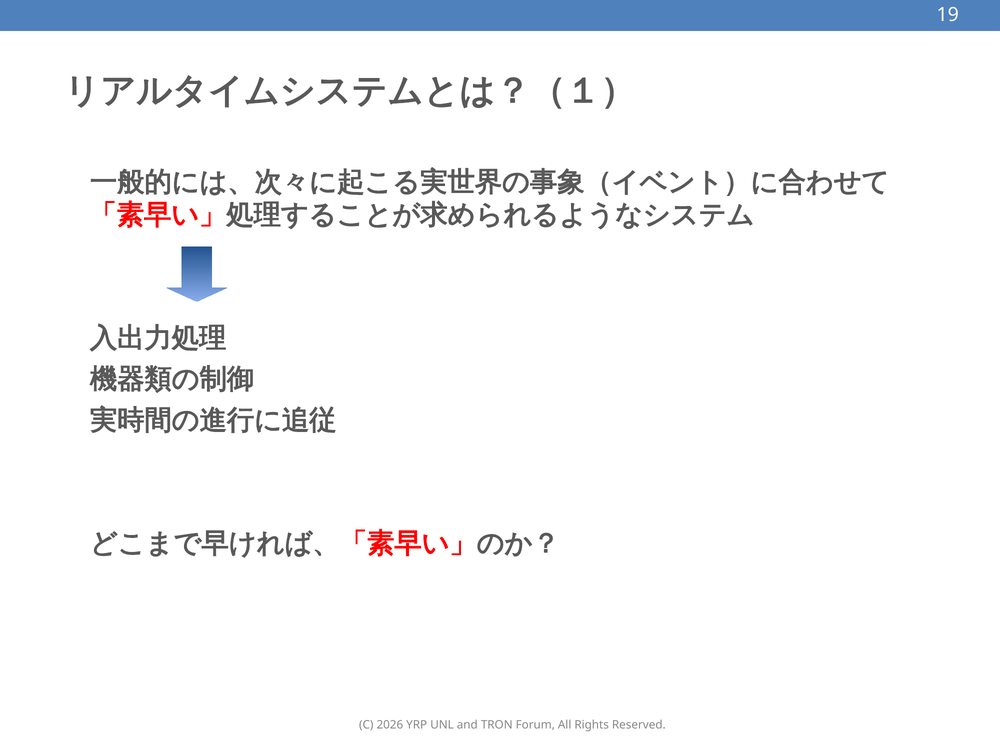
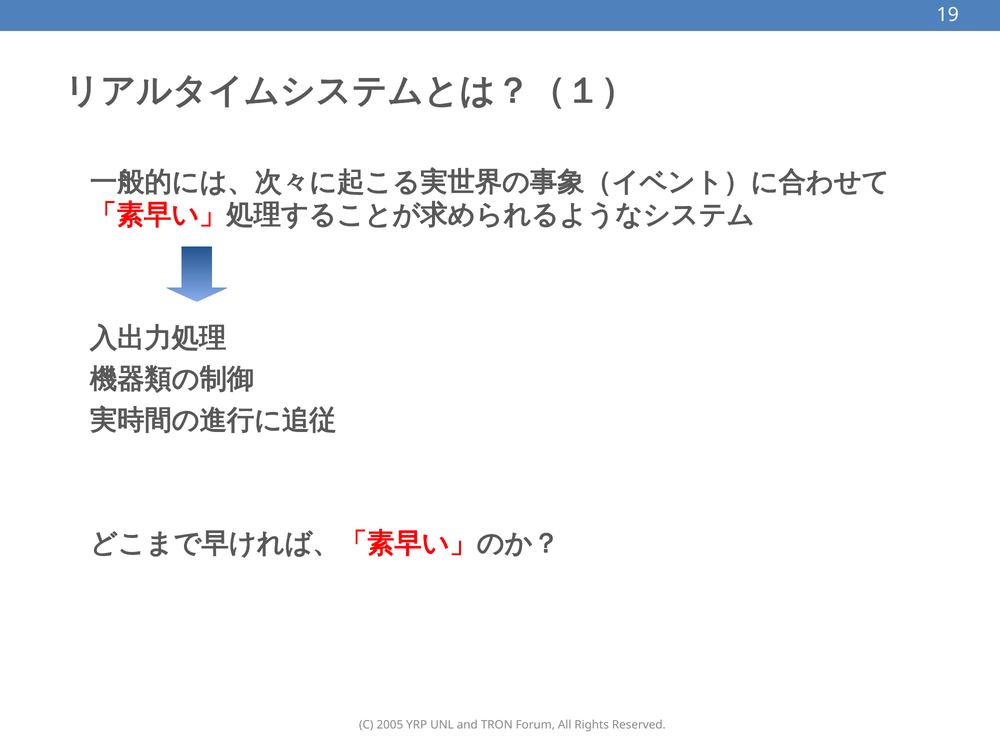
2026: 2026 -> 2005
